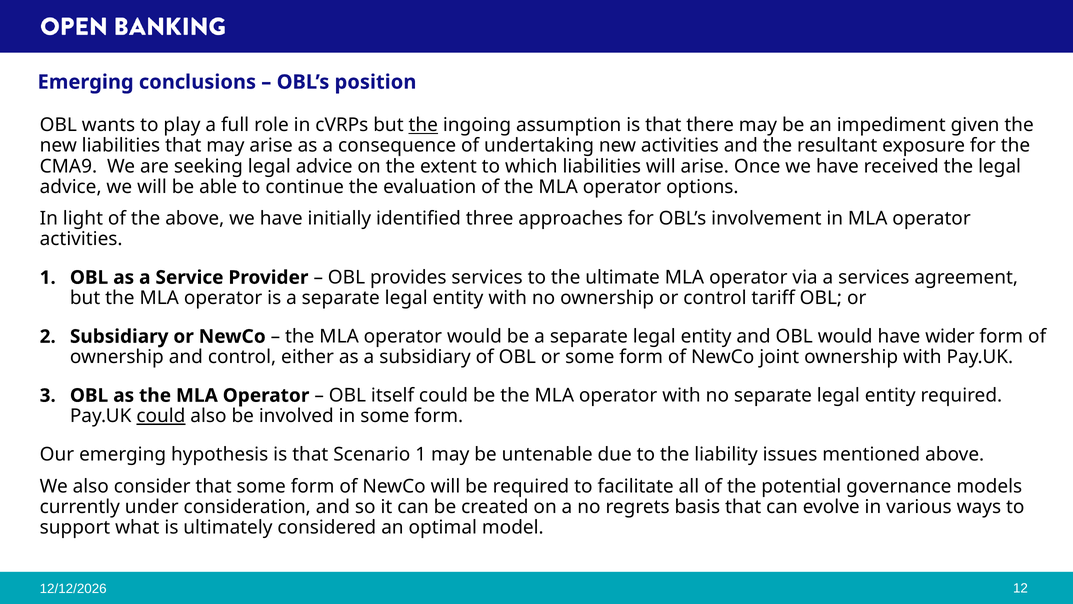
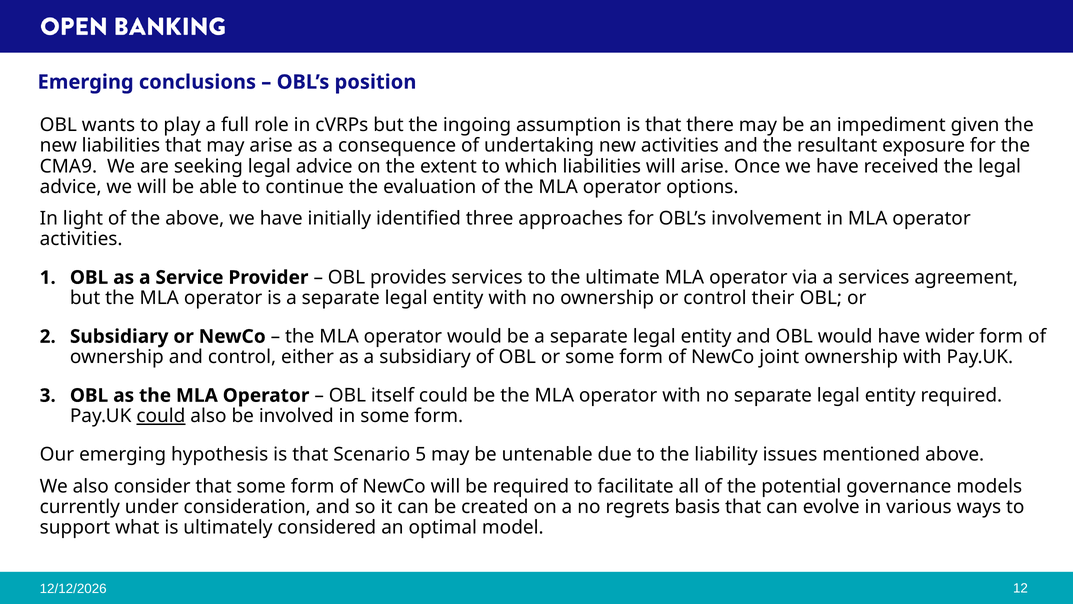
the at (423, 125) underline: present -> none
tariff: tariff -> their
Scenario 1: 1 -> 5
